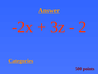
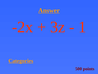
2: 2 -> 1
